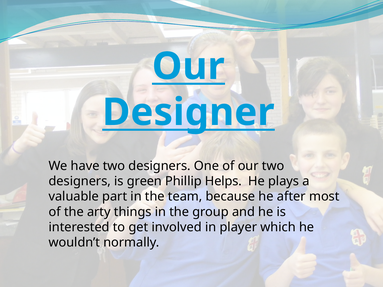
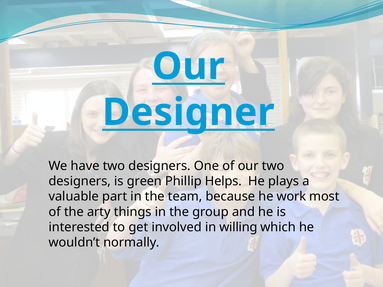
after: after -> work
player: player -> willing
